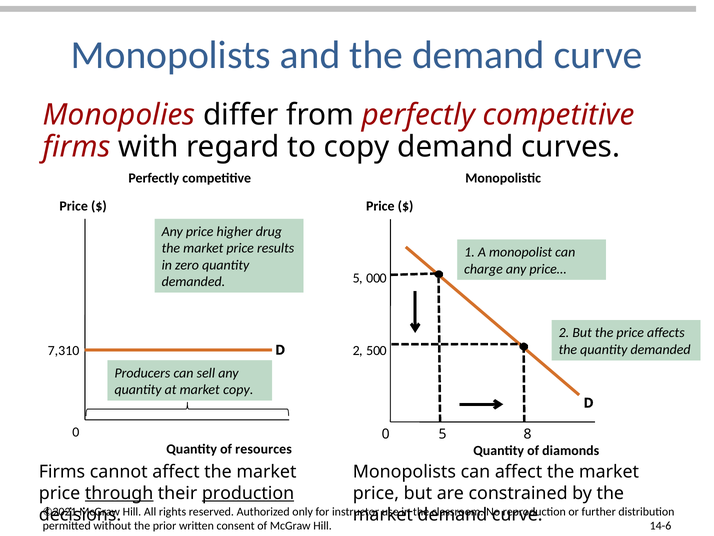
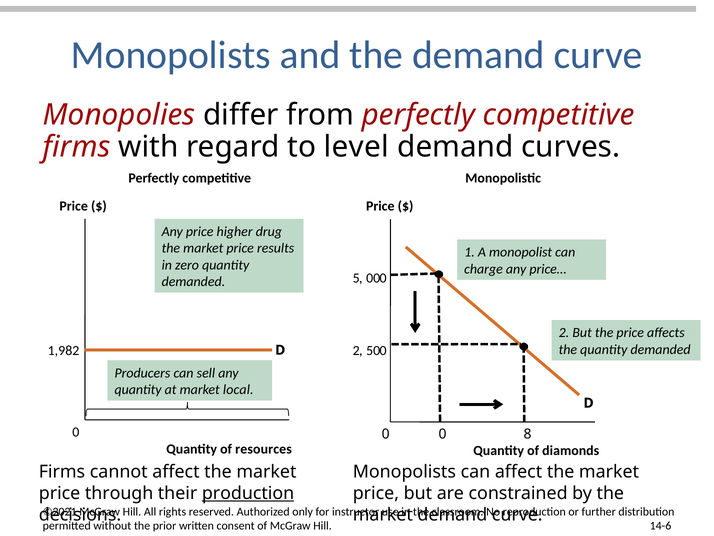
to copy: copy -> level
7,310: 7,310 -> 1,982
market copy: copy -> local
0 5: 5 -> 0
through underline: present -> none
